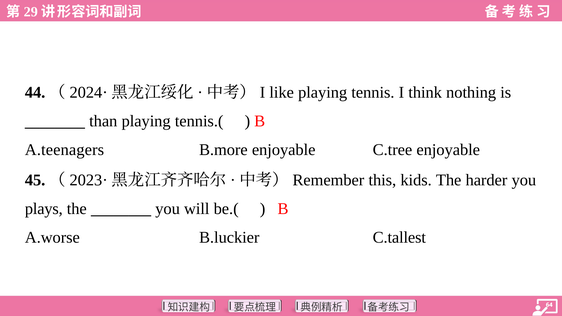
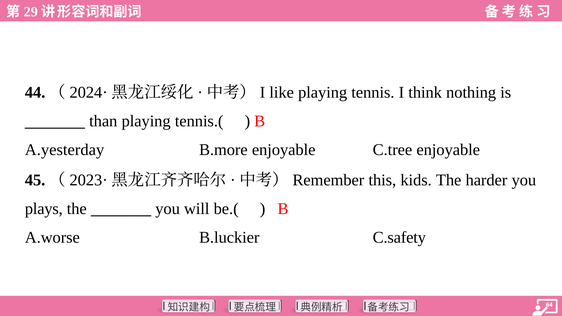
A.teenagers: A.teenagers -> A.yesterday
C.tallest: C.tallest -> C.safety
